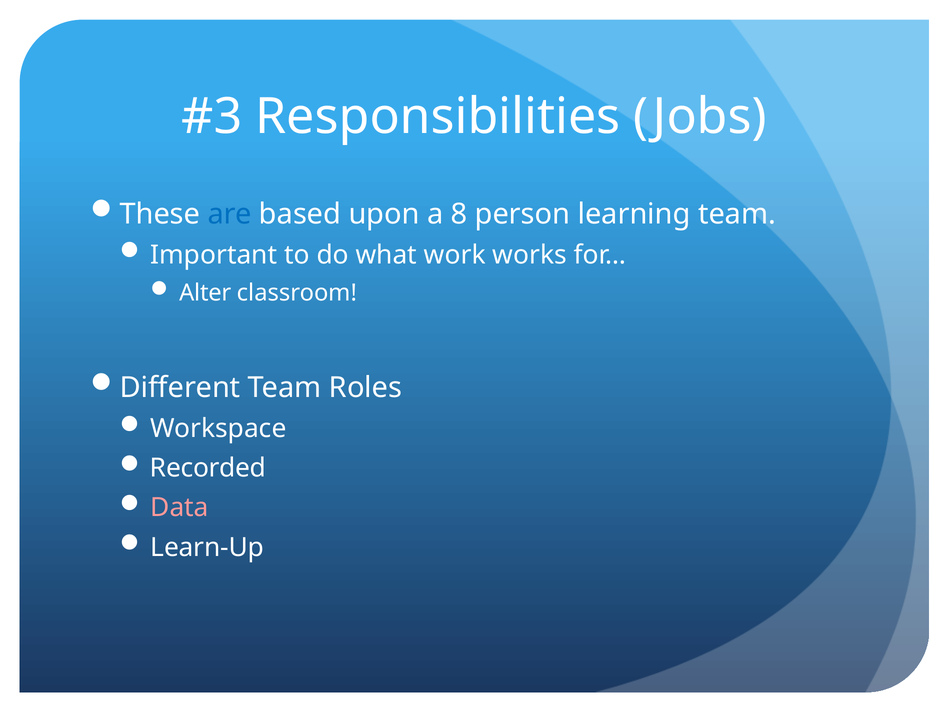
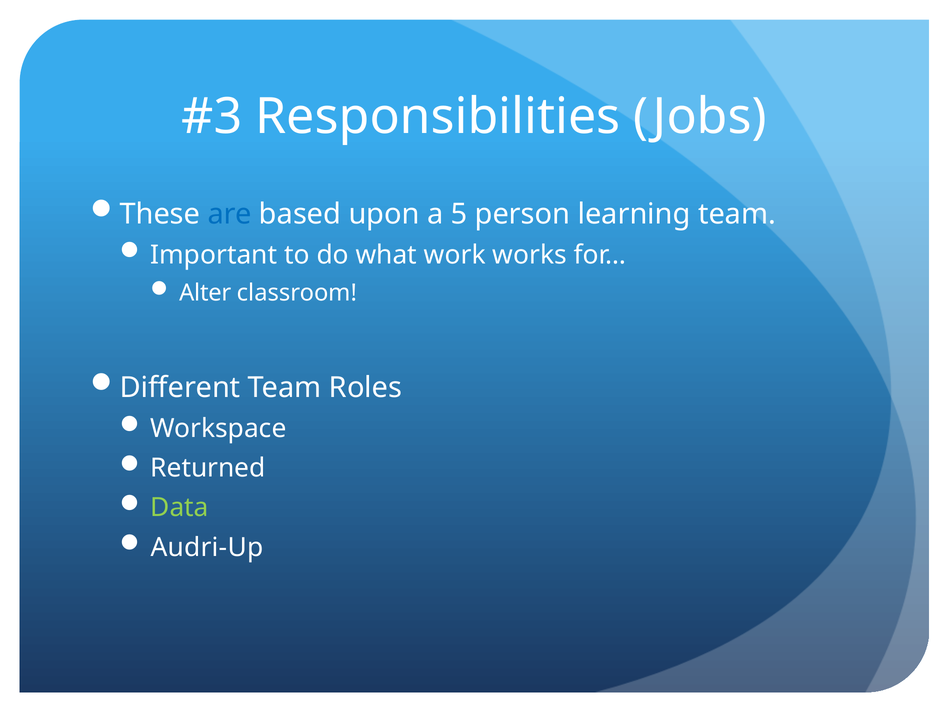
8: 8 -> 5
Recorded: Recorded -> Returned
Data colour: pink -> light green
Learn-Up: Learn-Up -> Audri-Up
